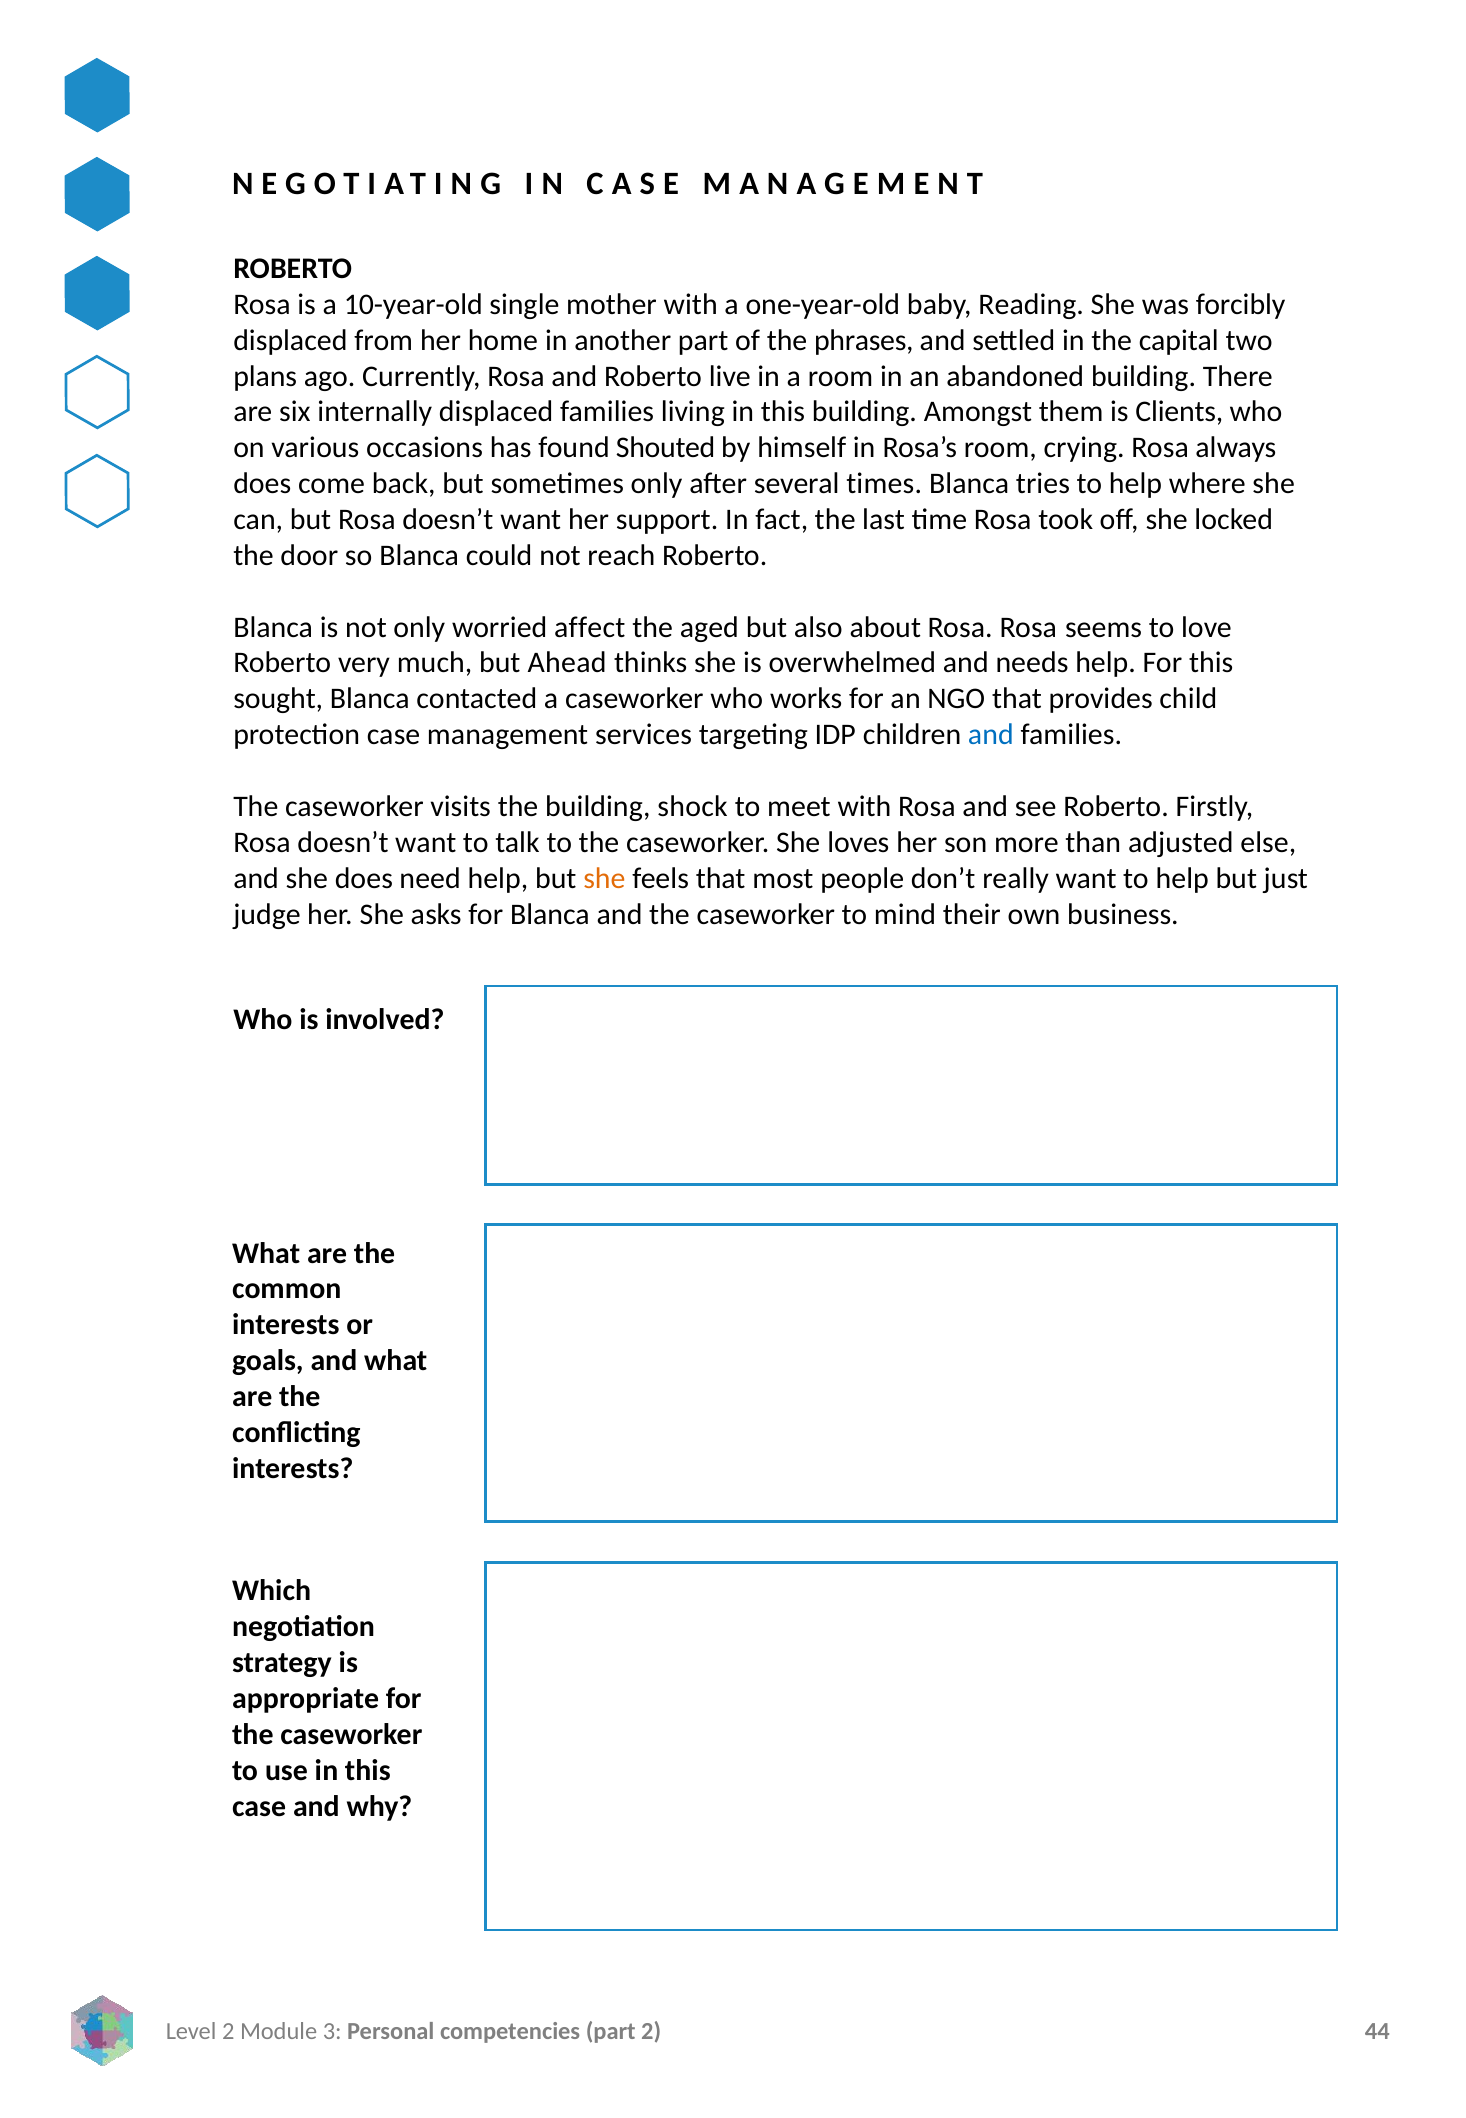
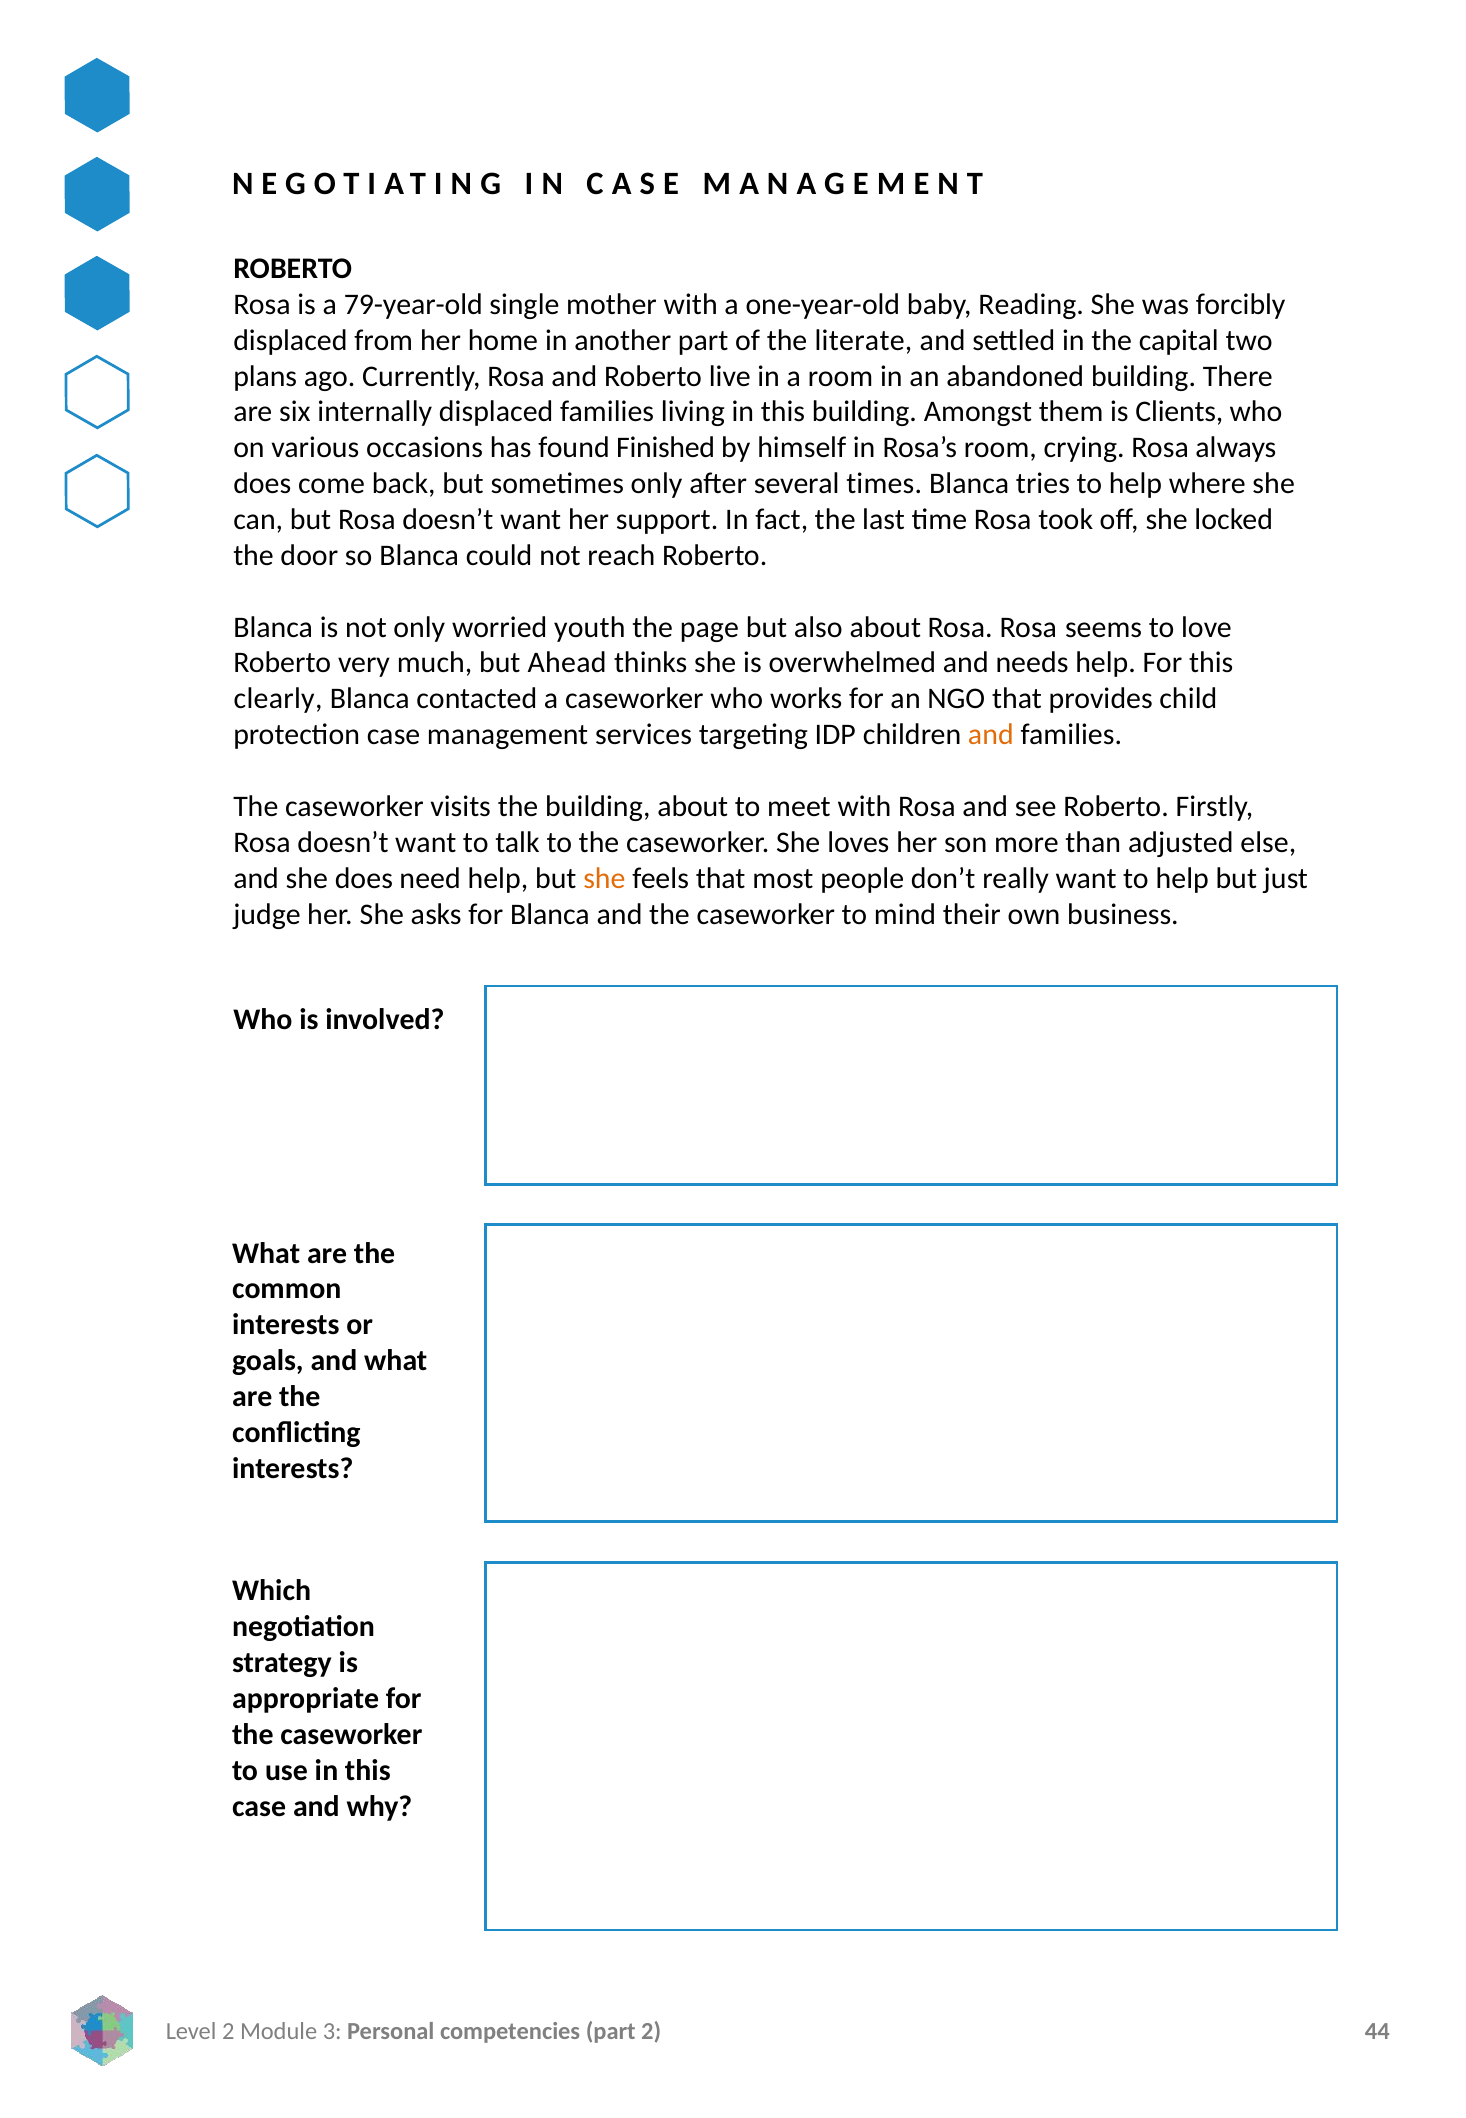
10-year-old: 10-year-old -> 79-year-old
phrases: phrases -> literate
Shouted: Shouted -> Finished
affect: affect -> youth
aged: aged -> page
sought: sought -> clearly
and at (991, 735) colour: blue -> orange
building shock: shock -> about
